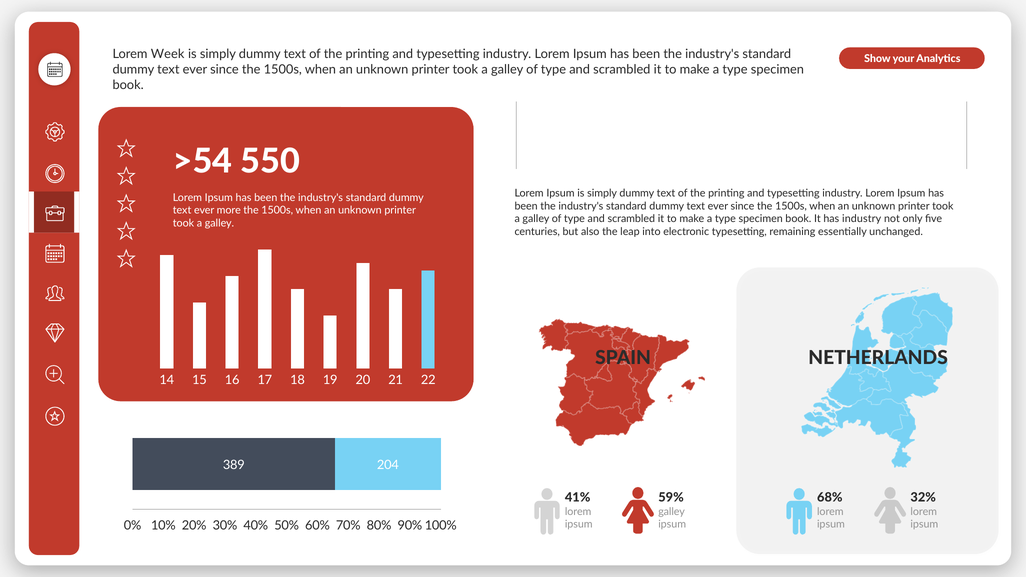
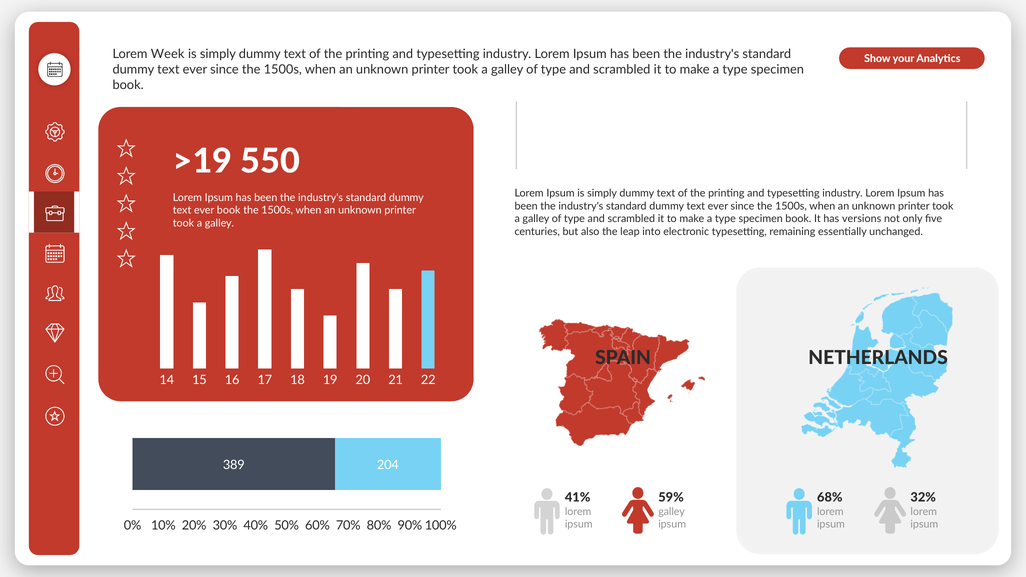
>54: >54 -> >19
ever more: more -> book
has industry: industry -> versions
